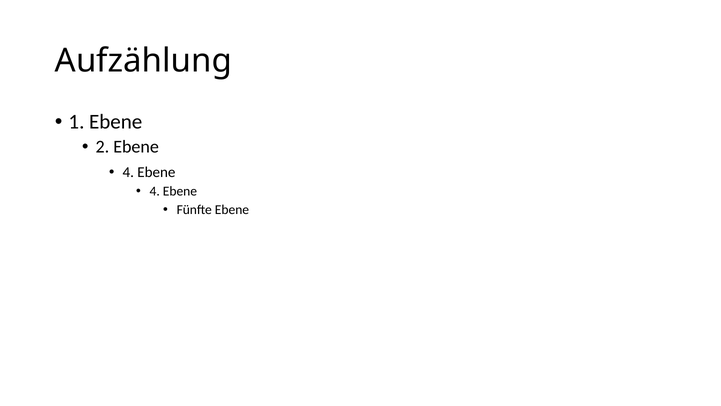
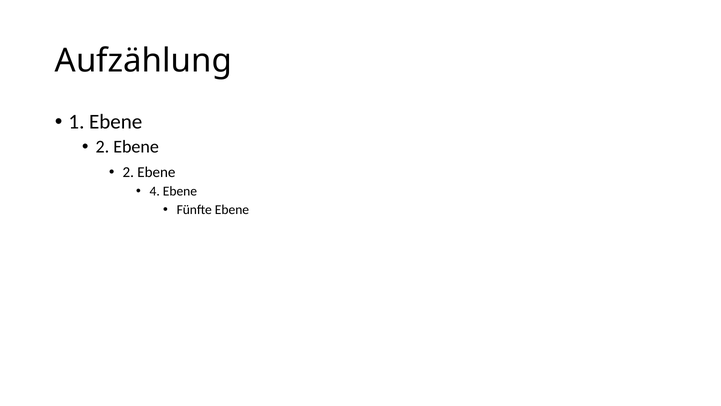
4 at (128, 172): 4 -> 2
